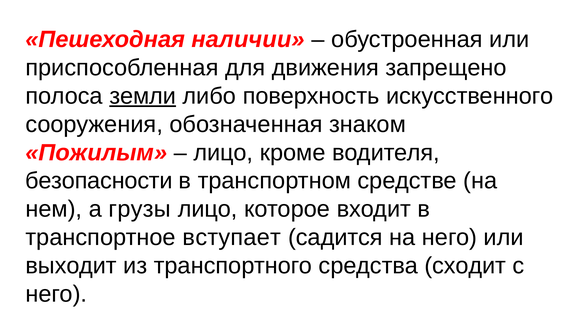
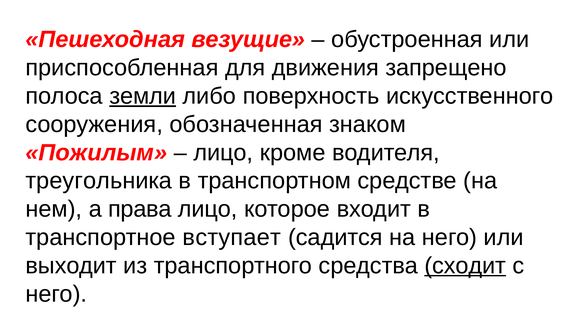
наличии: наличии -> везущие
безопасности: безопасности -> треугольника
грузы: грузы -> права
сходит underline: none -> present
